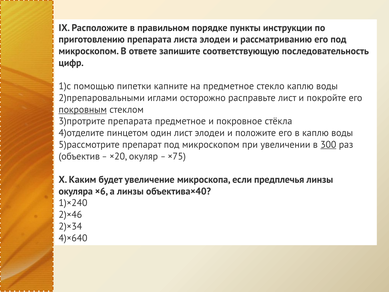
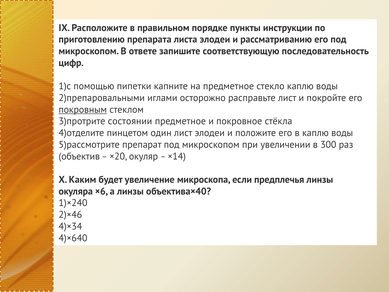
3)протрите препарата: препарата -> состоянии
300 underline: present -> none
×75: ×75 -> ×14
2)×34: 2)×34 -> 4)×34
